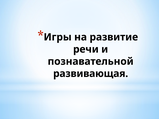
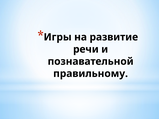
развивающая: развивающая -> правильному
